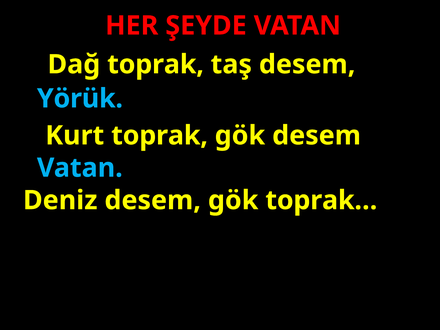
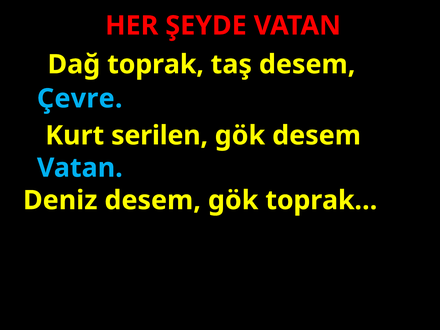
Yörük: Yörük -> Çevre
Kurt toprak: toprak -> serilen
